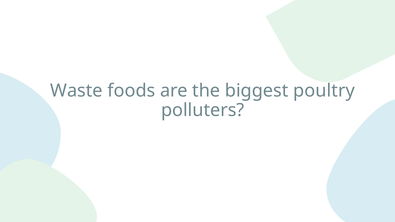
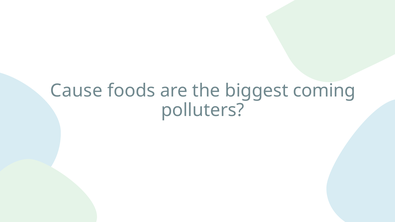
Waste: Waste -> Cause
poultry: poultry -> coming
